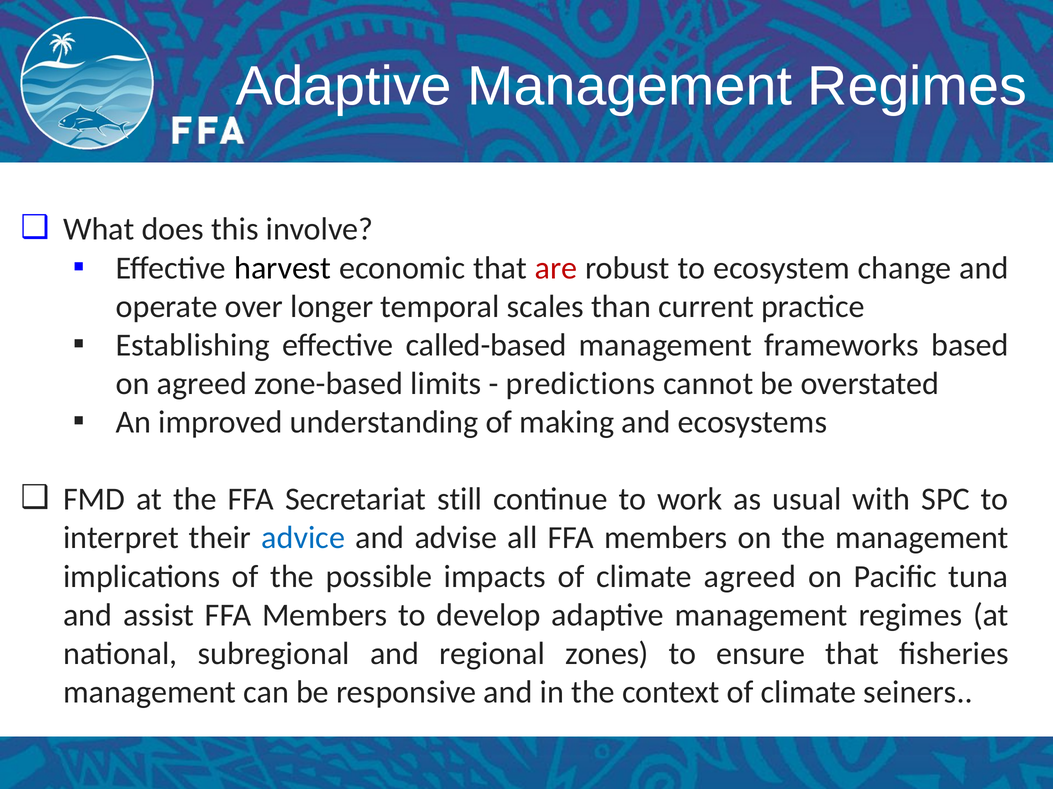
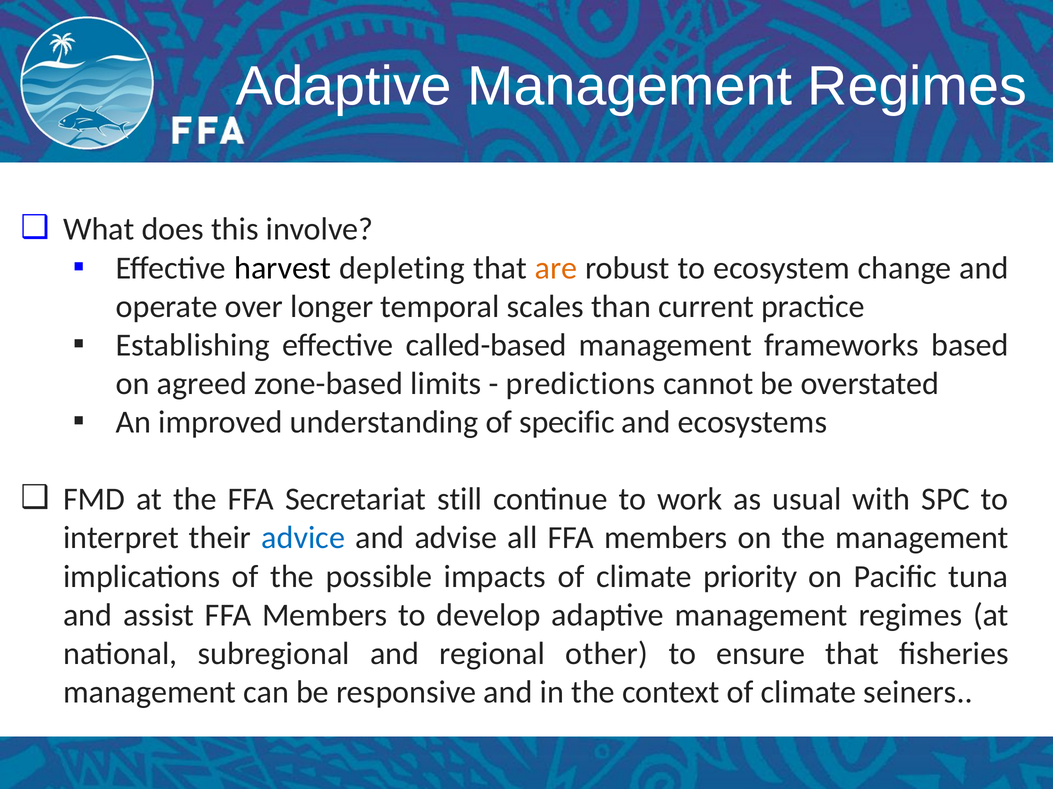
economic: economic -> depleting
are colour: red -> orange
making: making -> specific
climate agreed: agreed -> priority
zones: zones -> other
